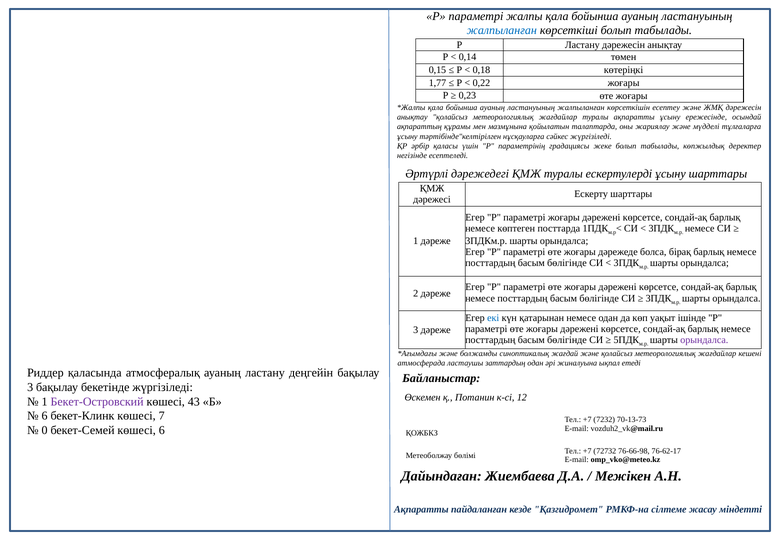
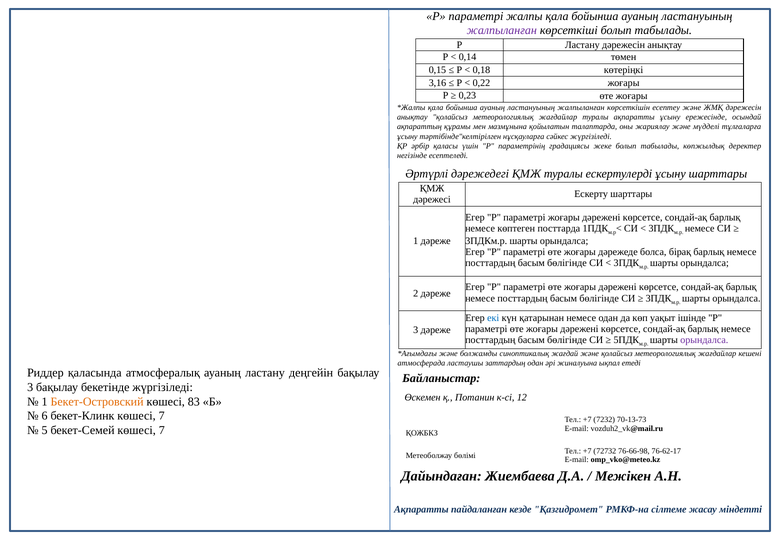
жалпыланған at (502, 30) colour: blue -> purple
1,77: 1,77 -> 3,16
Бекет-Островский colour: purple -> orange
43: 43 -> 83
0: 0 -> 5
бекет-Семей көшесі 6: 6 -> 7
